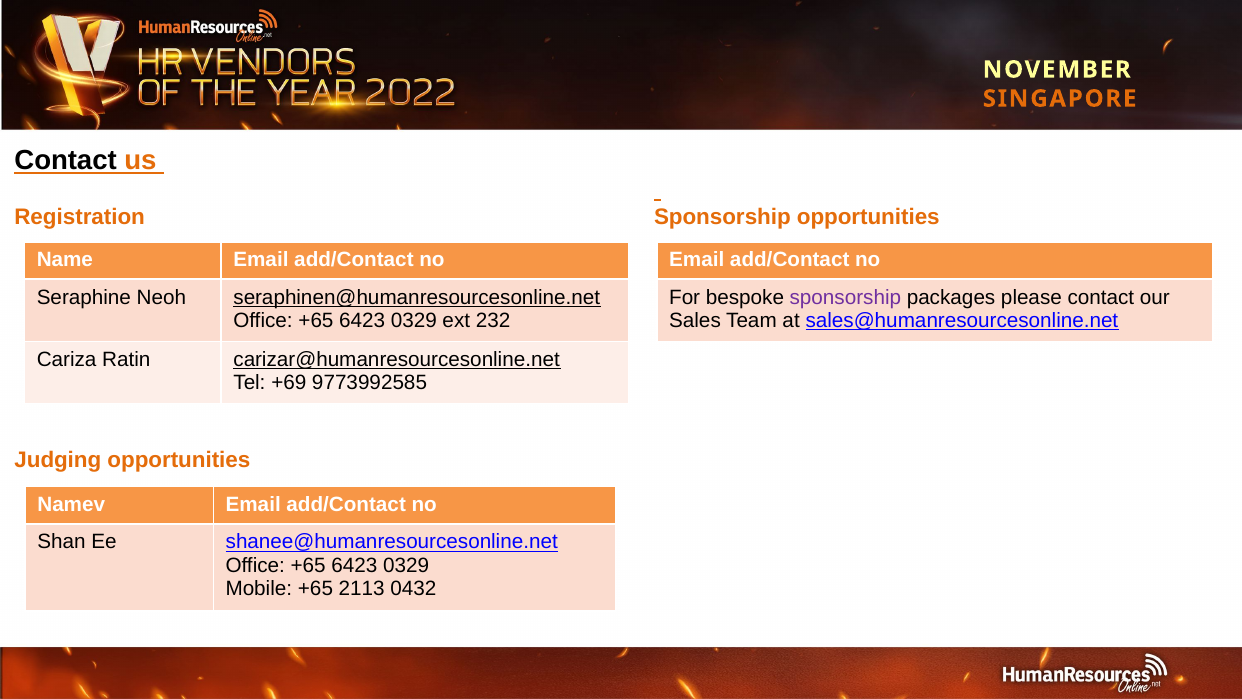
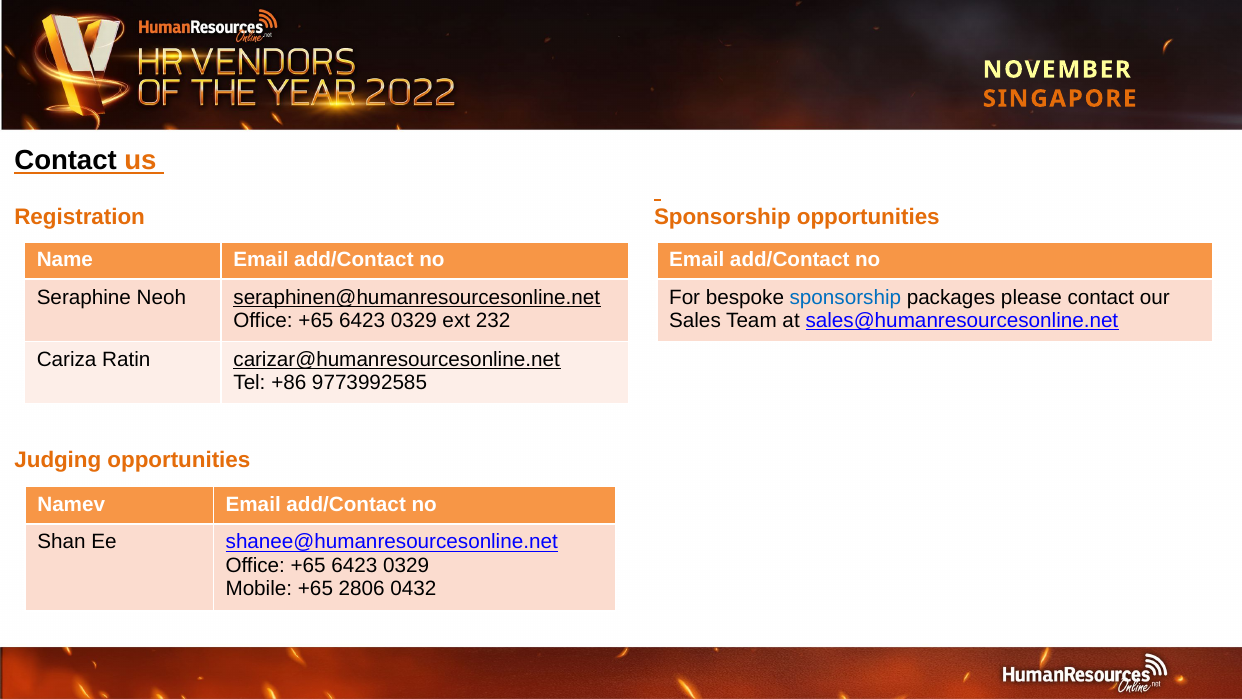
sponsorship at (845, 297) colour: purple -> blue
+69: +69 -> +86
2113: 2113 -> 2806
